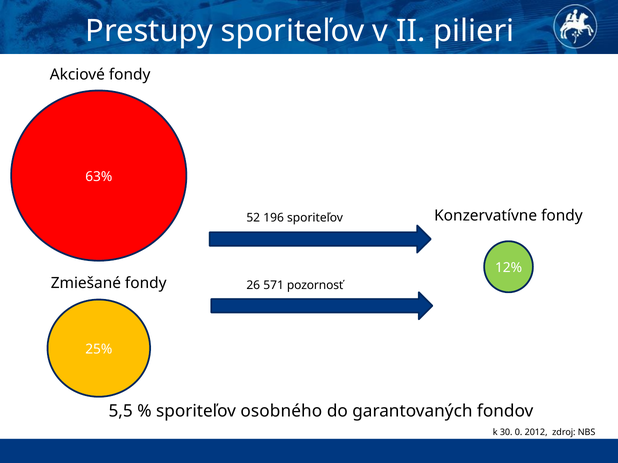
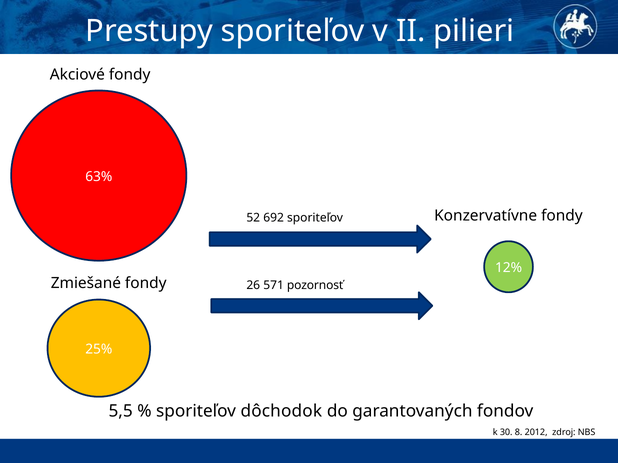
196: 196 -> 692
osobného: osobného -> dôchodok
0: 0 -> 8
